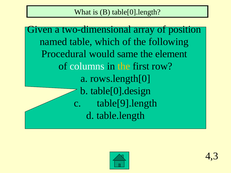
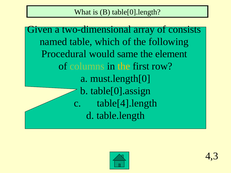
position: position -> consists
columns colour: white -> light green
rows.length[0: rows.length[0 -> must.length[0
table[0].design: table[0].design -> table[0].assign
table[9].length: table[9].length -> table[4].length
